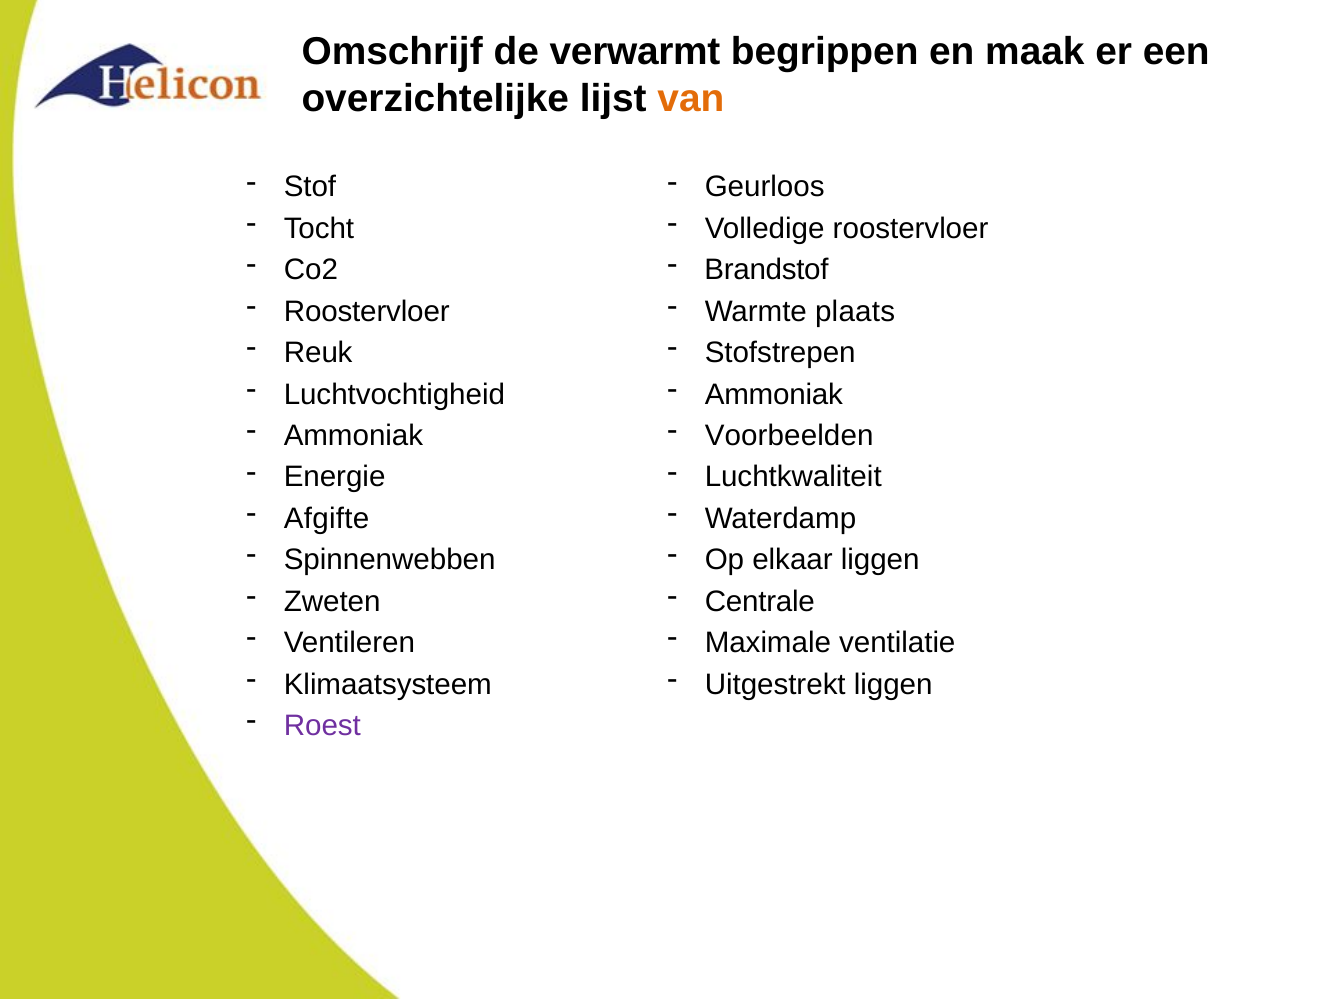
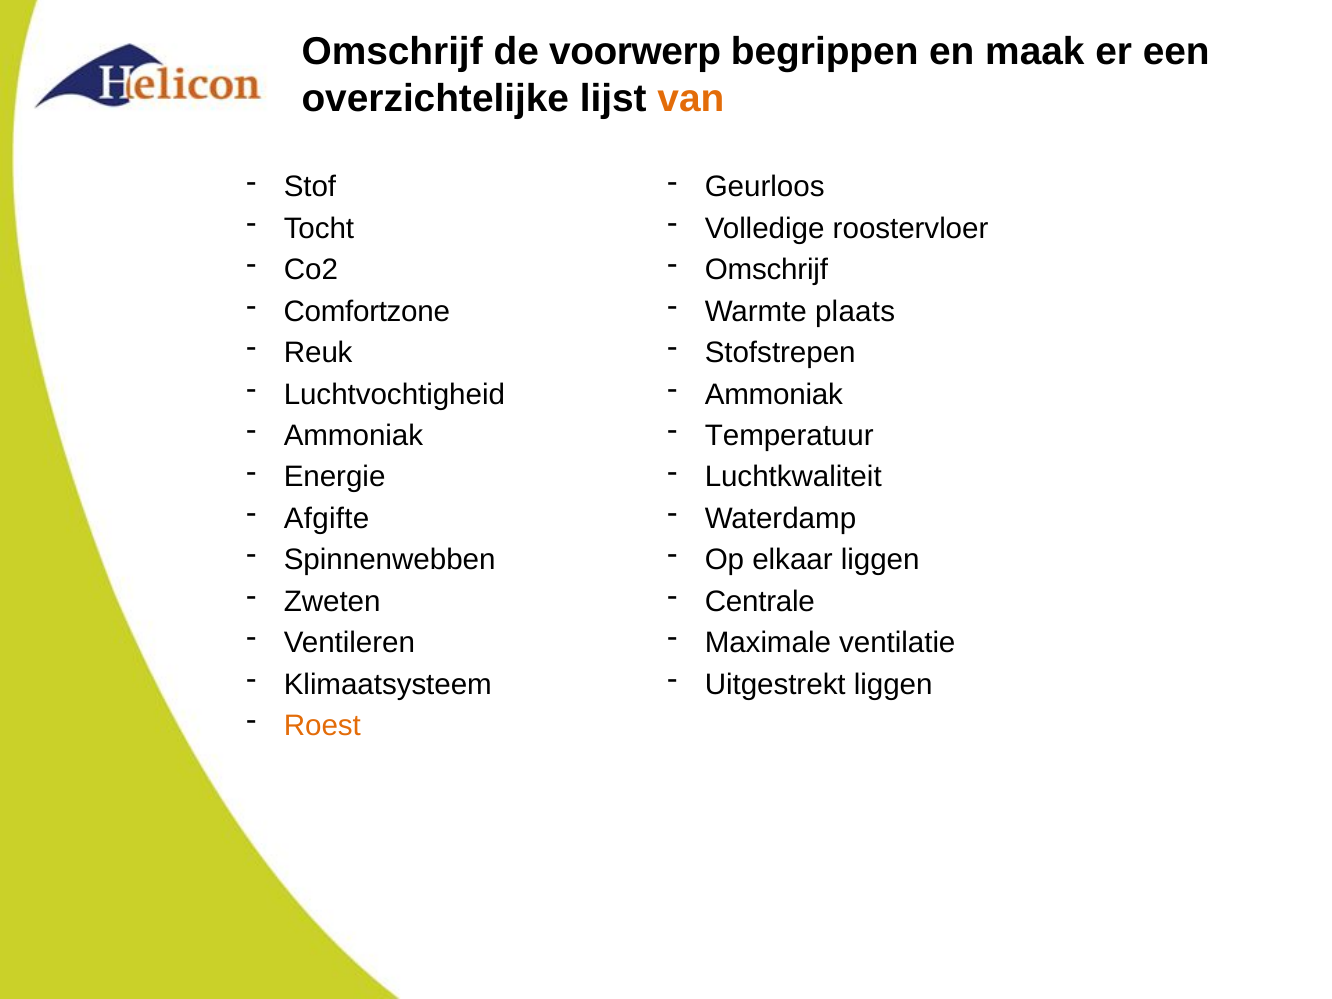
verwarmt: verwarmt -> voorwerp
Brandstof at (766, 270): Brandstof -> Omschrijf
Roostervloer at (367, 311): Roostervloer -> Comfortzone
Voorbeelden: Voorbeelden -> Temperatuur
Roest colour: purple -> orange
